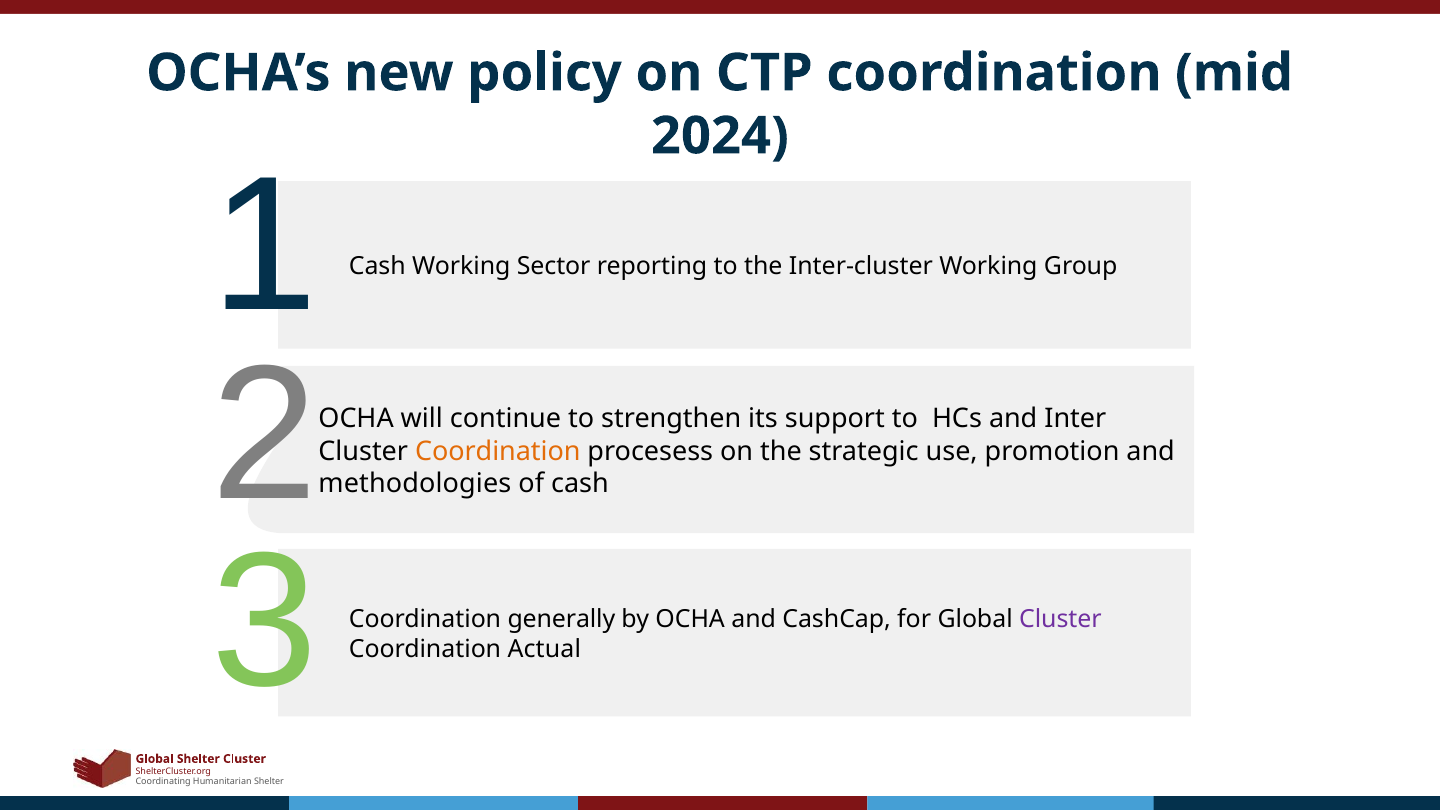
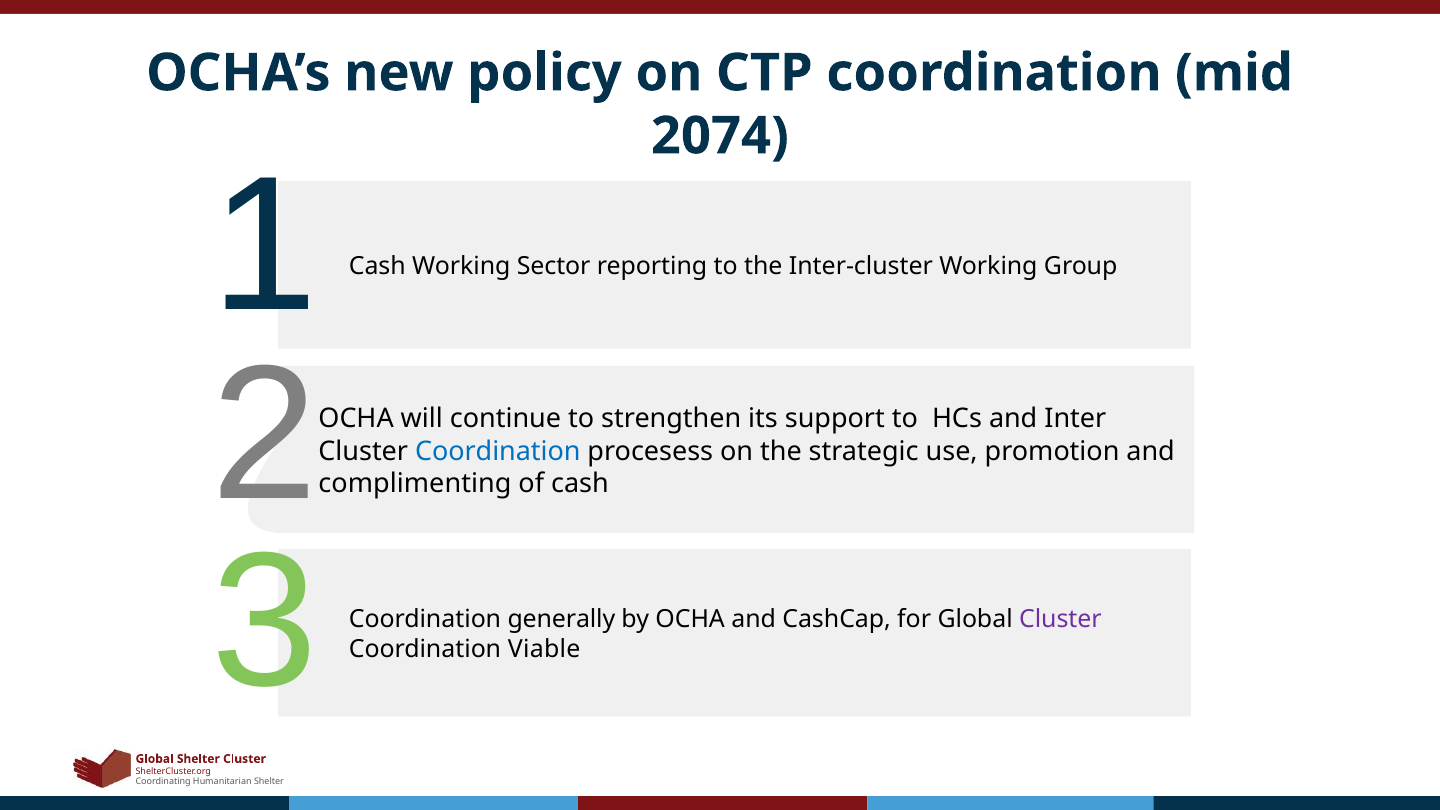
2024: 2024 -> 2074
Coordination at (498, 451) colour: orange -> blue
methodologies: methodologies -> complimenting
Actual: Actual -> Viable
